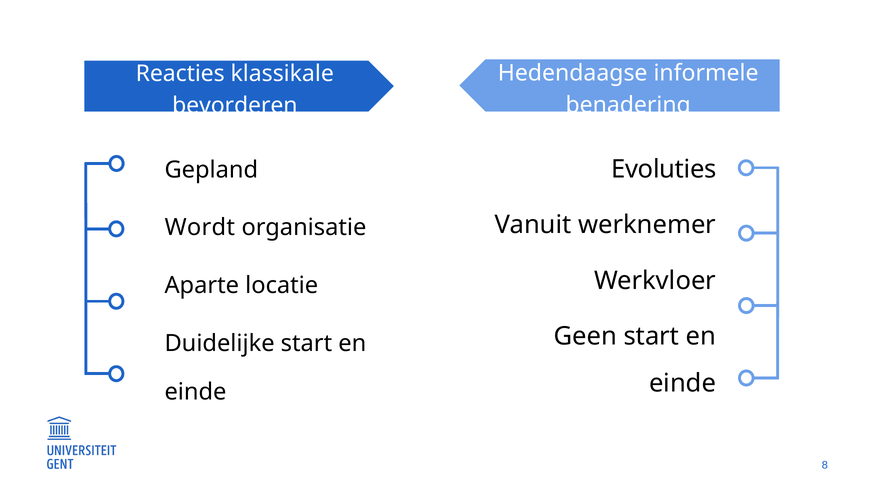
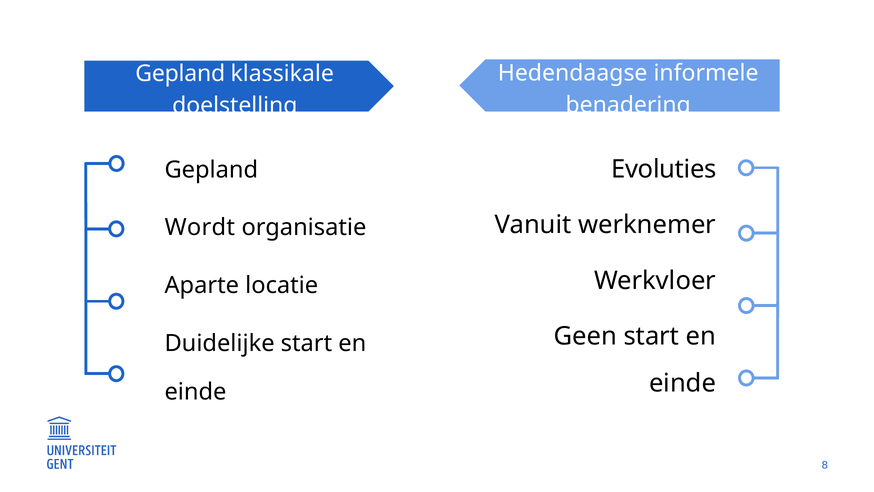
Reacties at (180, 74): Reacties -> Gepland
bevorderen: bevorderen -> doelstelling
